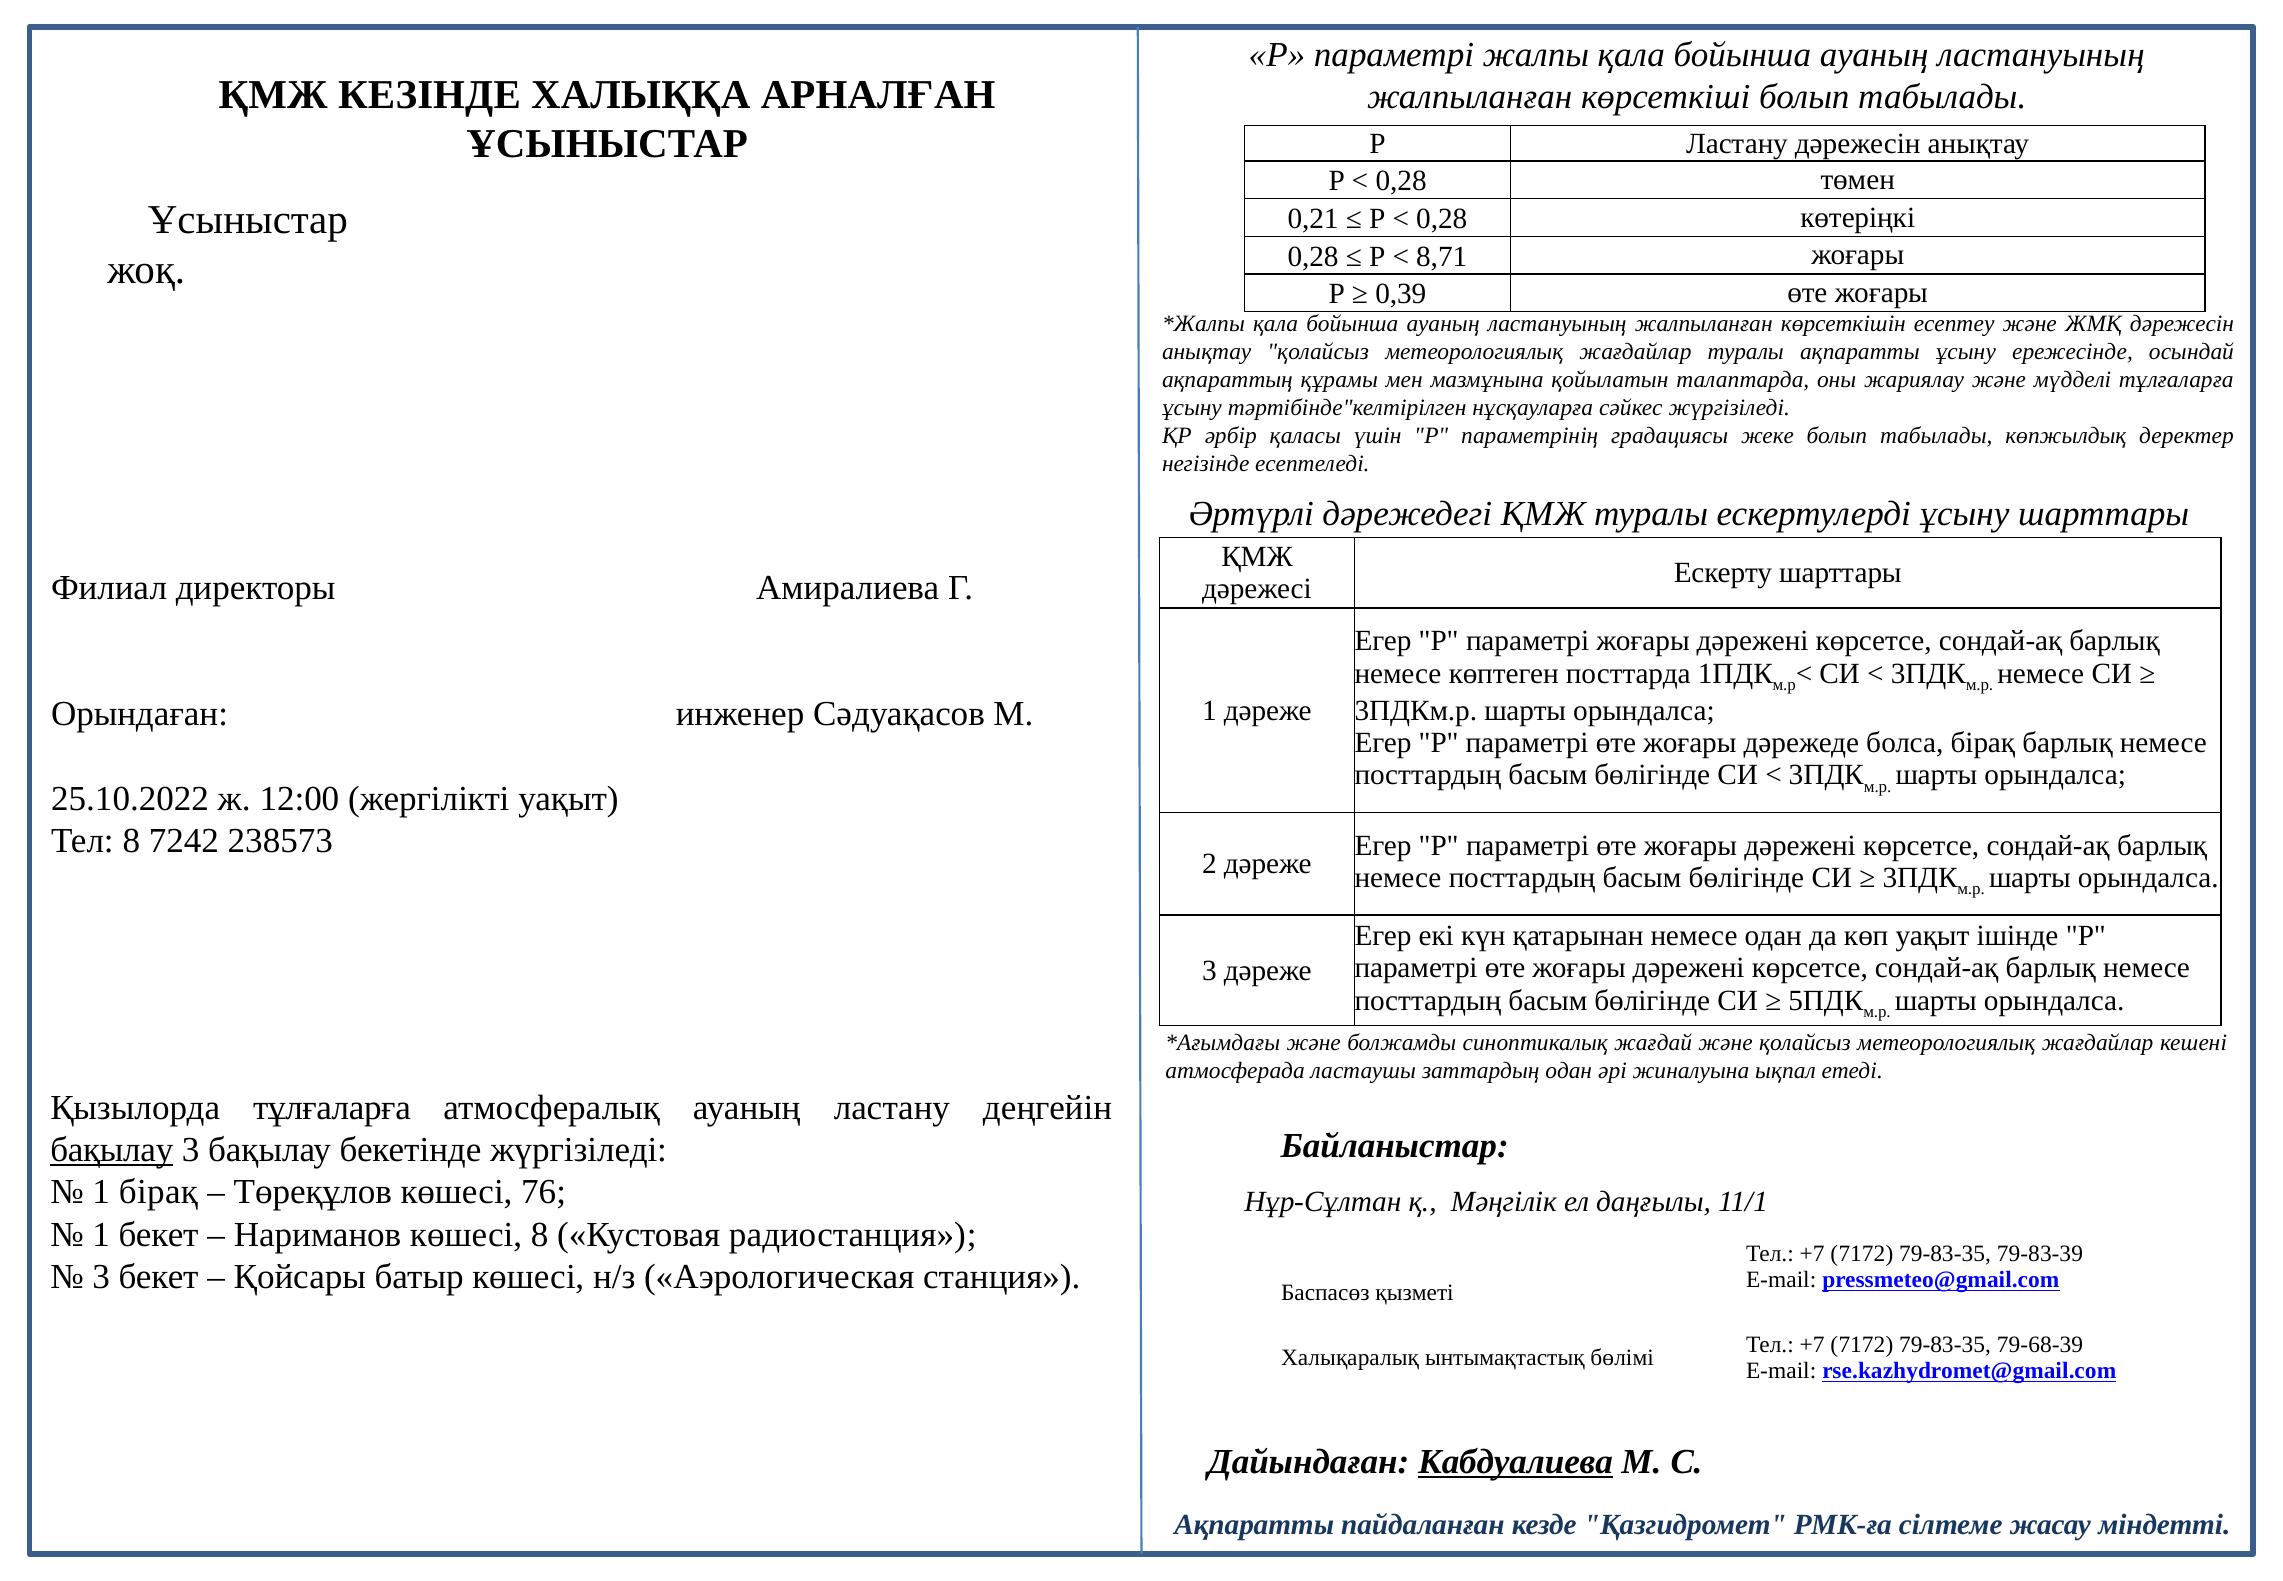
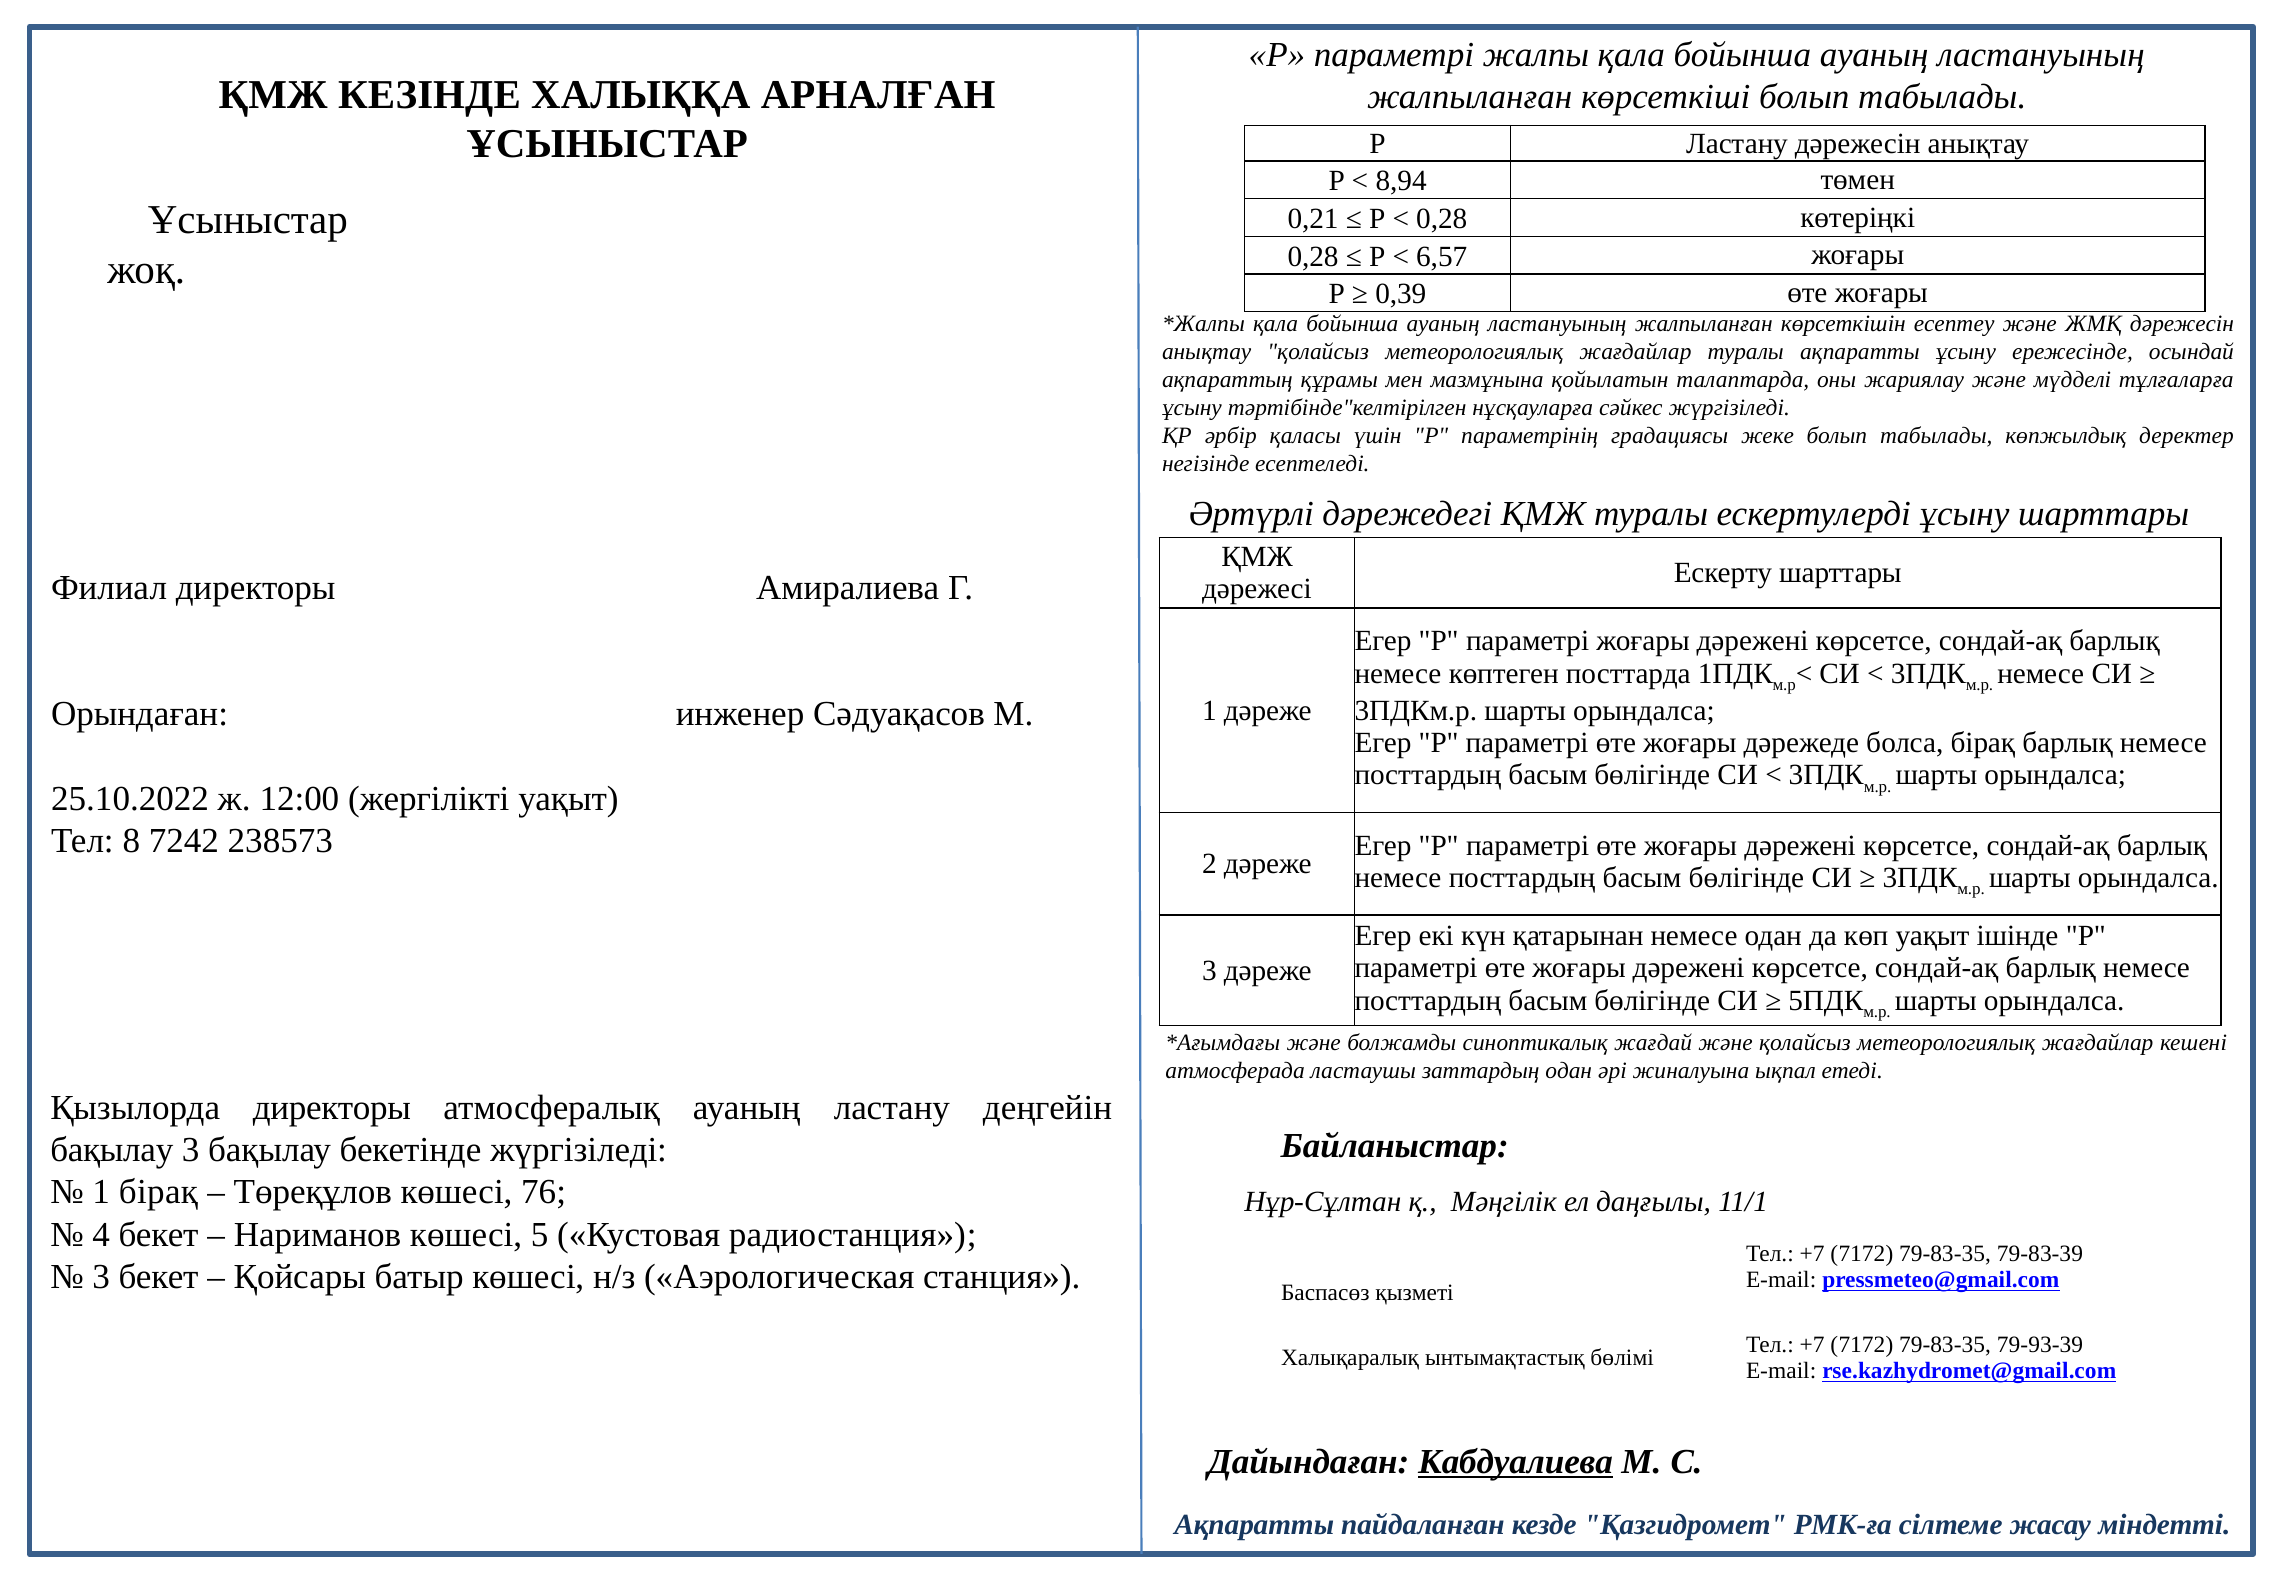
0,28 at (1401, 181): 0,28 -> 8,94
8,71: 8,71 -> 6,57
Қызылорда тұлғаларға: тұлғаларға -> директоры
бақылау at (112, 1150) underline: present -> none
1 at (101, 1234): 1 -> 4
көшесі 8: 8 -> 5
79-68-39: 79-68-39 -> 79-93-39
